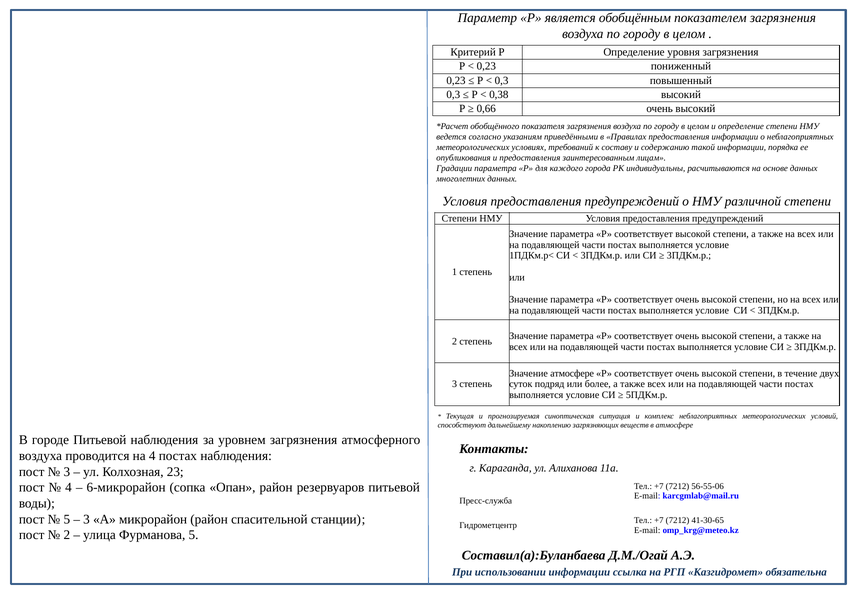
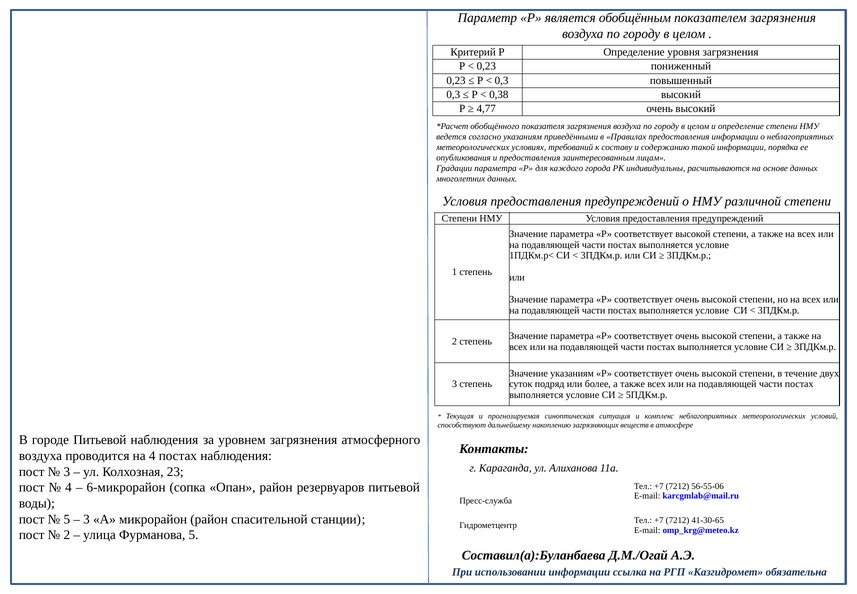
0,66: 0,66 -> 4,77
Значение атмосфере: атмосфере -> указаниям
